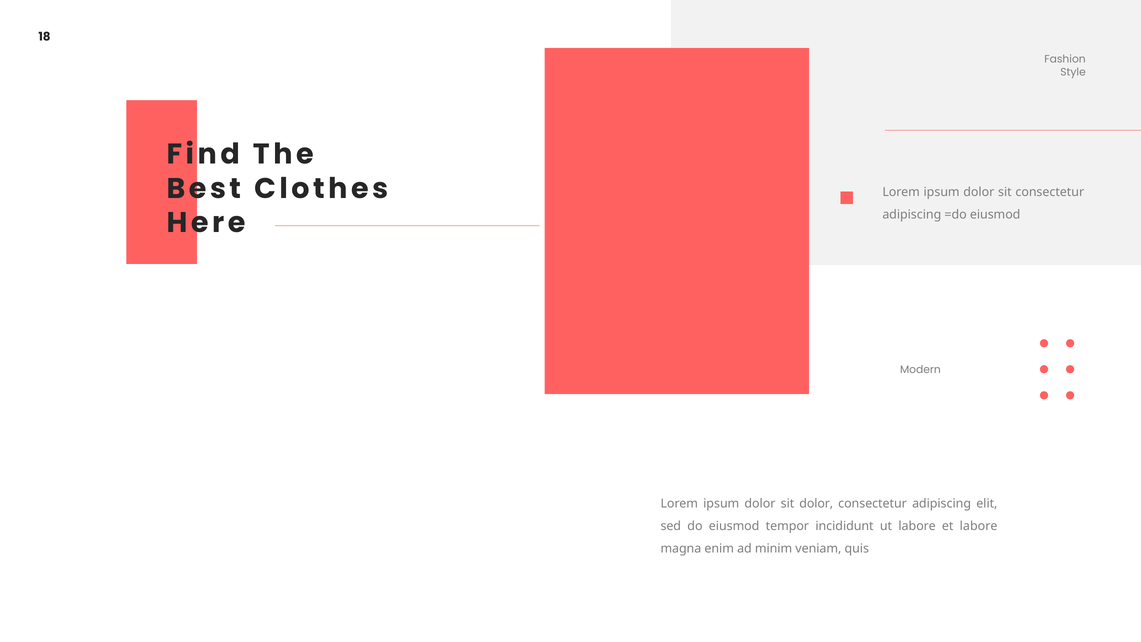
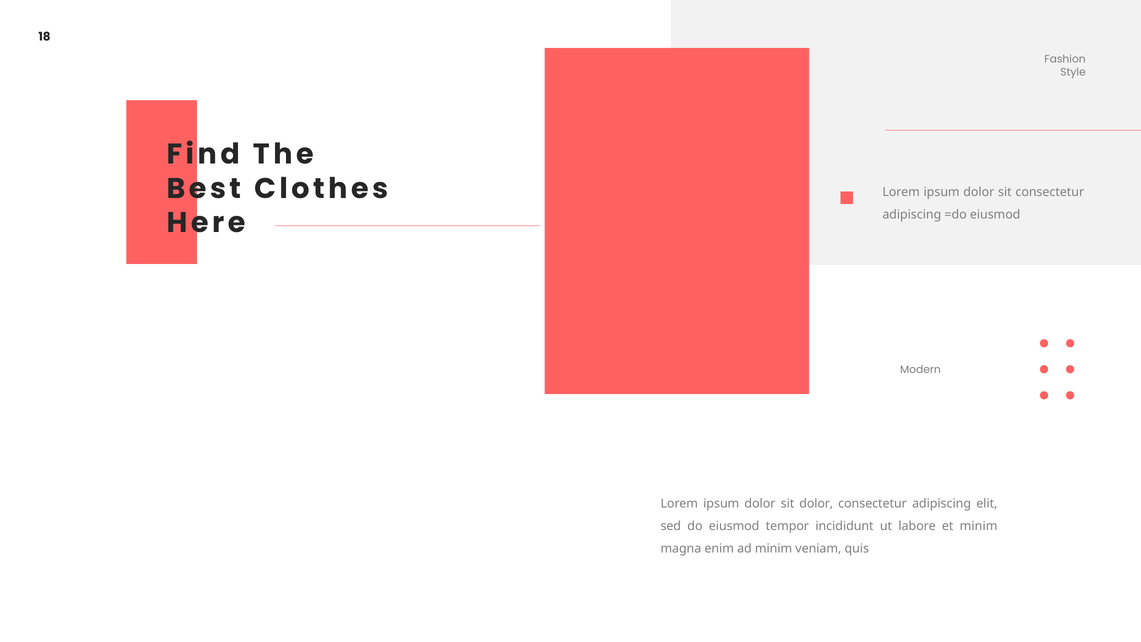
et labore: labore -> minim
